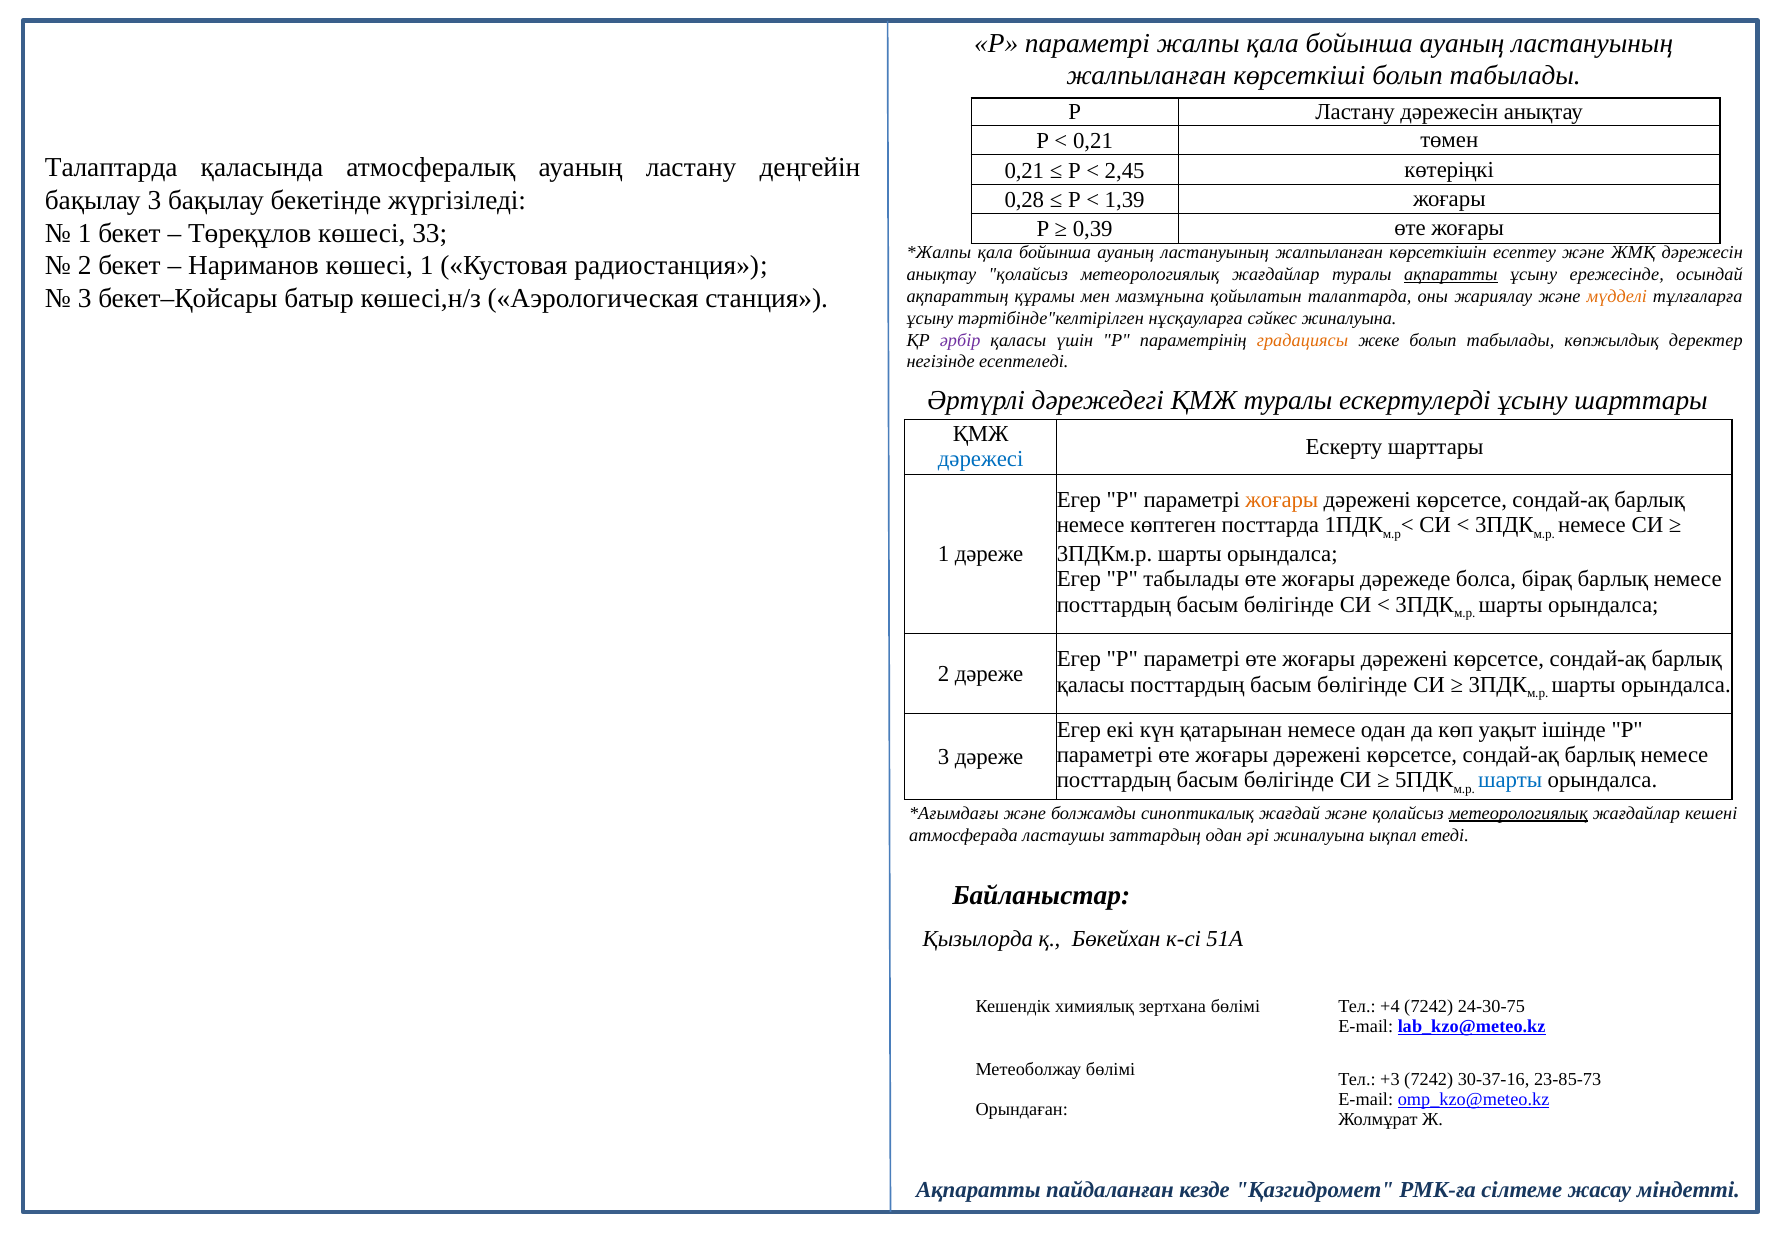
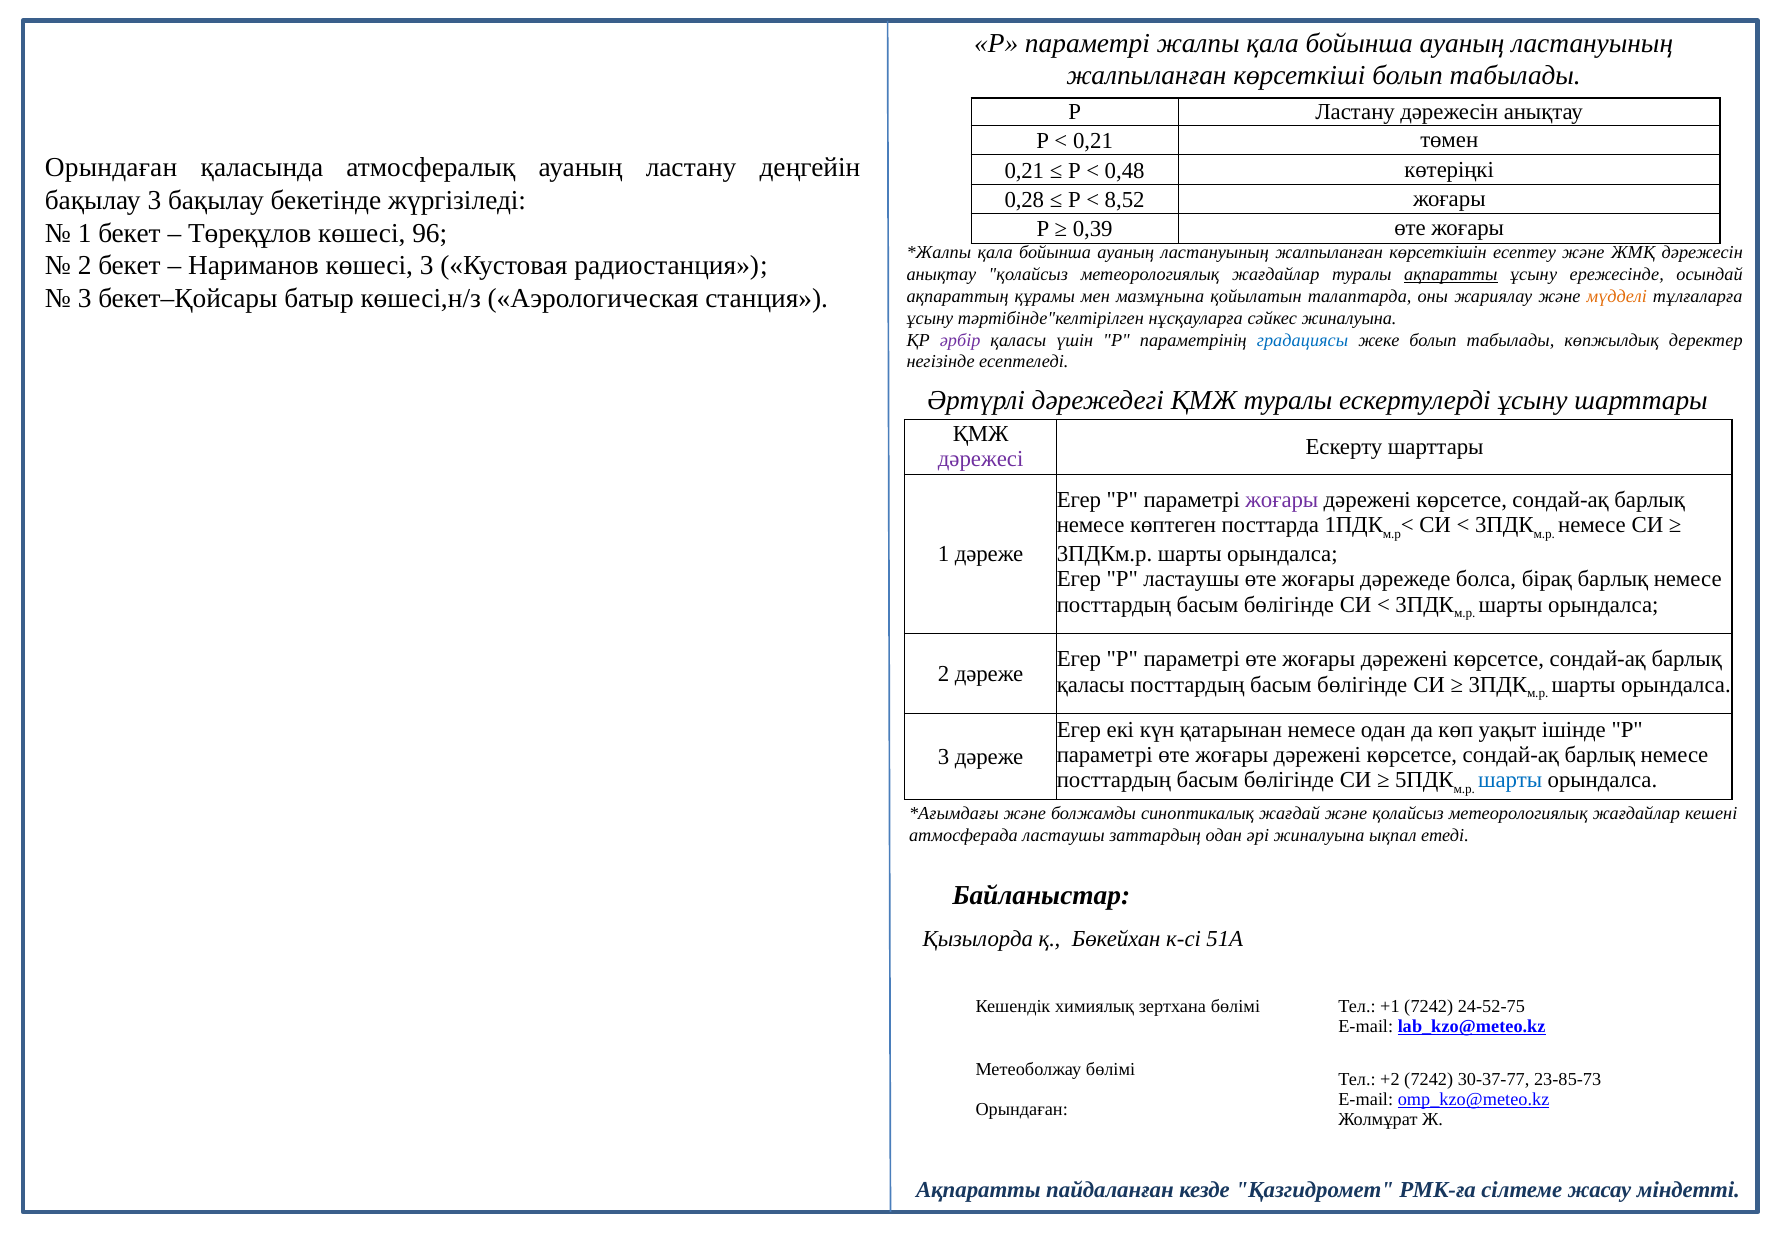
Талаптарда at (111, 167): Талаптарда -> Орындаған
2,45: 2,45 -> 0,48
1,39: 1,39 -> 8,52
33: 33 -> 96
көшесі 1: 1 -> 3
градациясы colour: orange -> blue
дәрежесі colour: blue -> purple
жоғары at (1282, 500) colour: orange -> purple
P табылады: табылады -> ластаушы
метеорологиялық at (1518, 813) underline: present -> none
+4: +4 -> +1
24-30-75: 24-30-75 -> 24-52-75
+3: +3 -> +2
30-37-16: 30-37-16 -> 30-37-77
